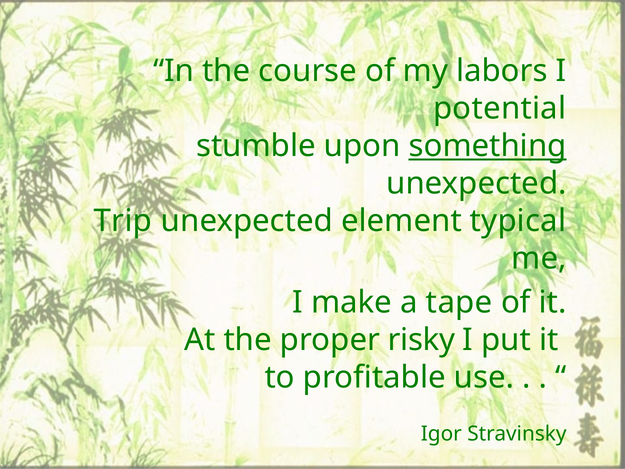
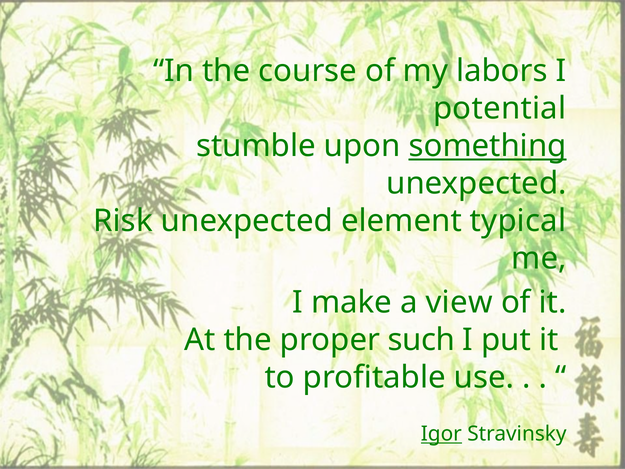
Trip: Trip -> Risk
tape: tape -> view
risky: risky -> such
Igor underline: none -> present
